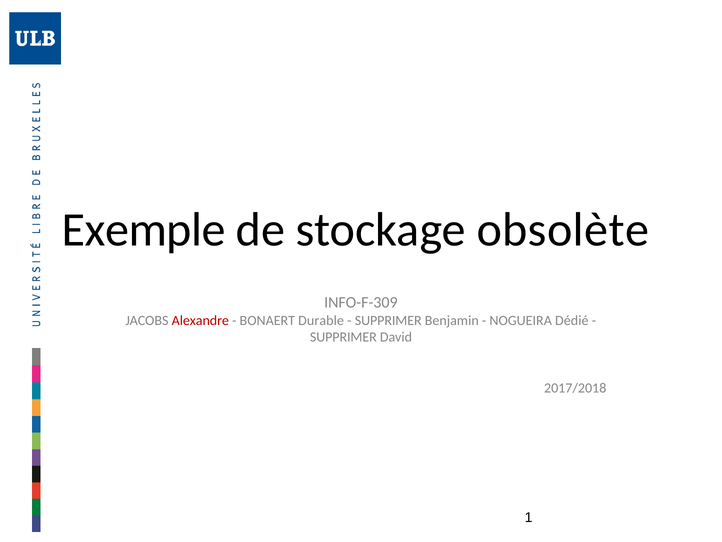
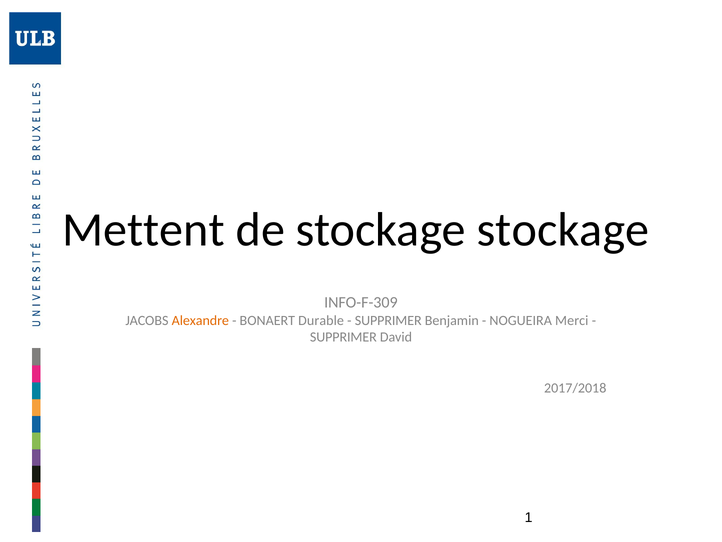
Exemple: Exemple -> Mettent
stockage obsolète: obsolète -> stockage
Alexandre colour: red -> orange
Dédié: Dédié -> Merci
